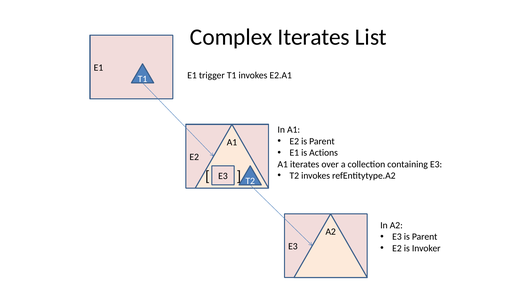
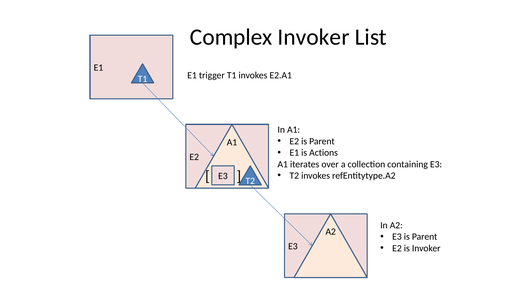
Complex Iterates: Iterates -> Invoker
